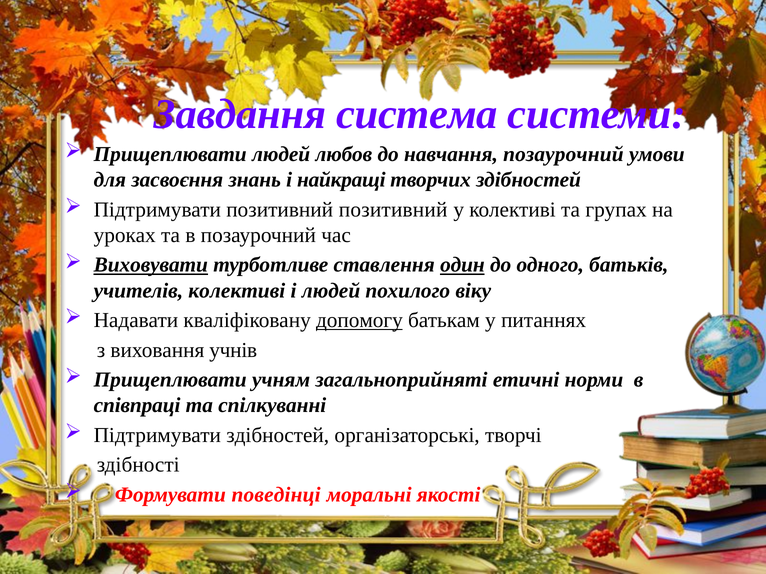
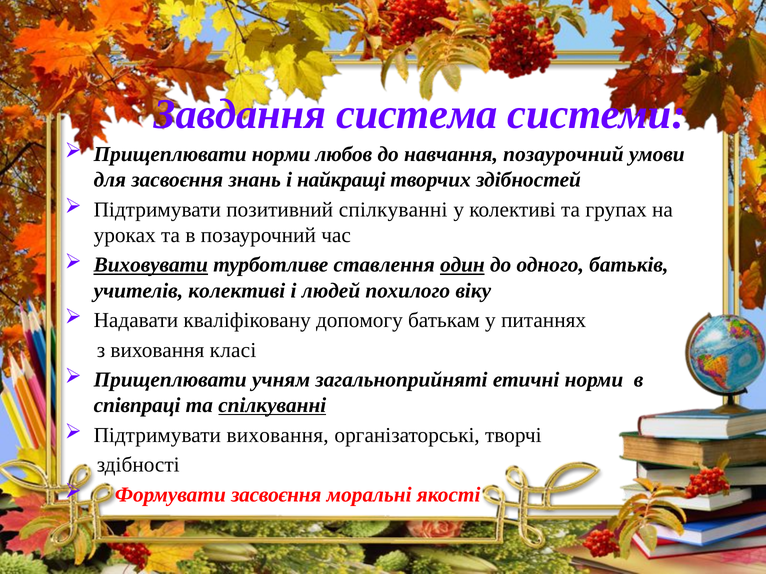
Прищеплювати людей: людей -> норми
позитивний позитивний: позитивний -> спілкуванні
допомогу underline: present -> none
учнів: учнів -> класі
спілкуванні at (272, 406) underline: none -> present
Підтримувати здібностей: здібностей -> виховання
Формувати поведінці: поведінці -> засвоєння
